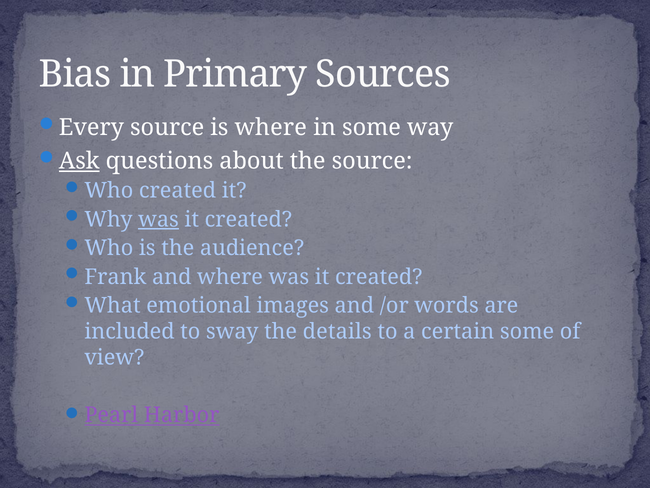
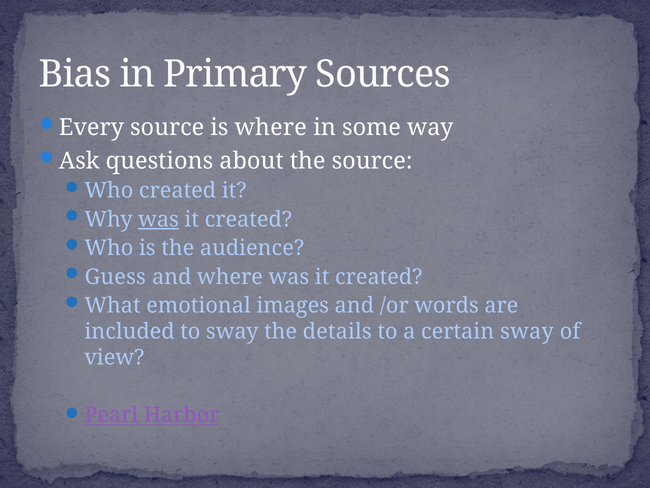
Ask underline: present -> none
Frank: Frank -> Guess
certain some: some -> sway
